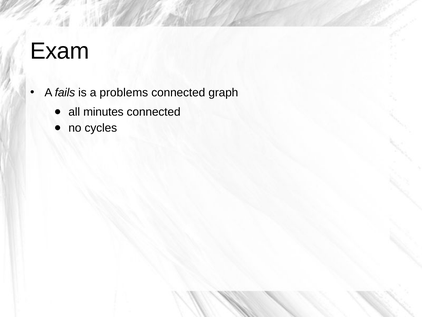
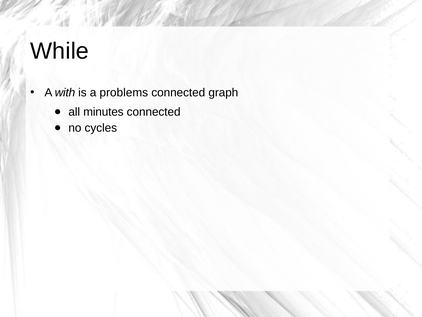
Exam: Exam -> While
fails: fails -> with
